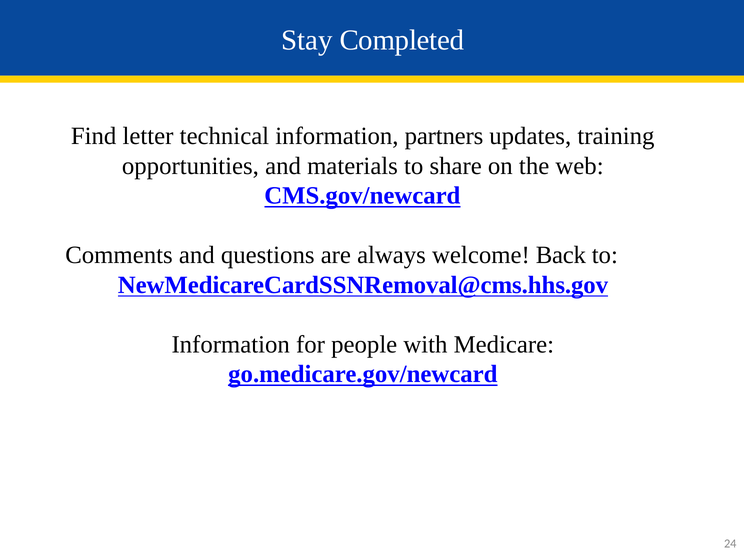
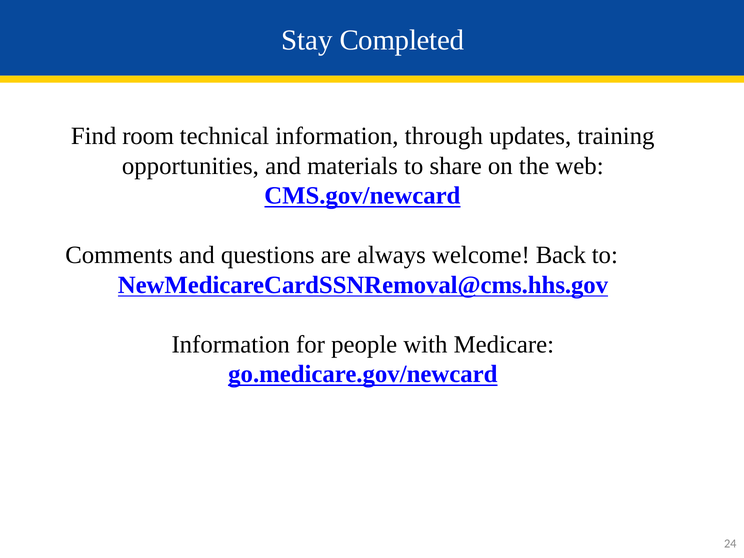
letter: letter -> room
partners: partners -> through
